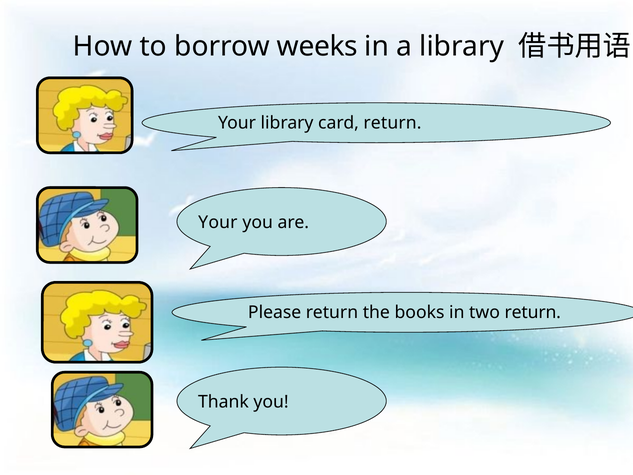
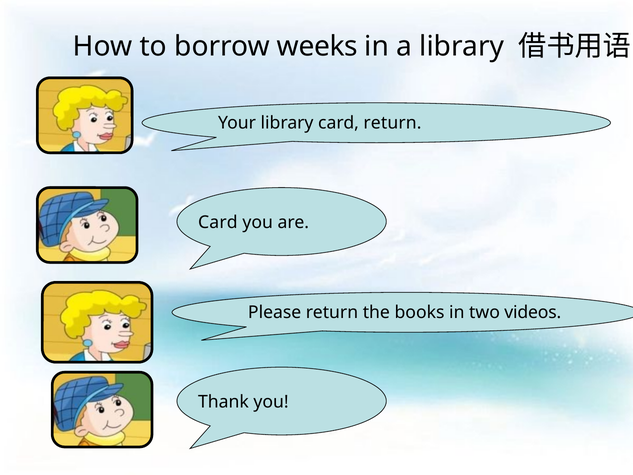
Your at (218, 222): Your -> Card
two return: return -> videos
